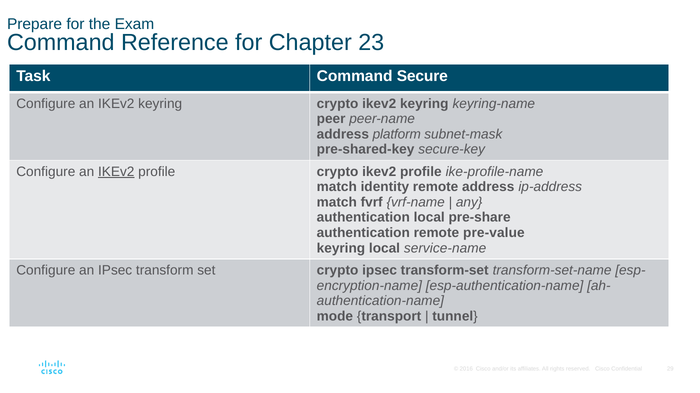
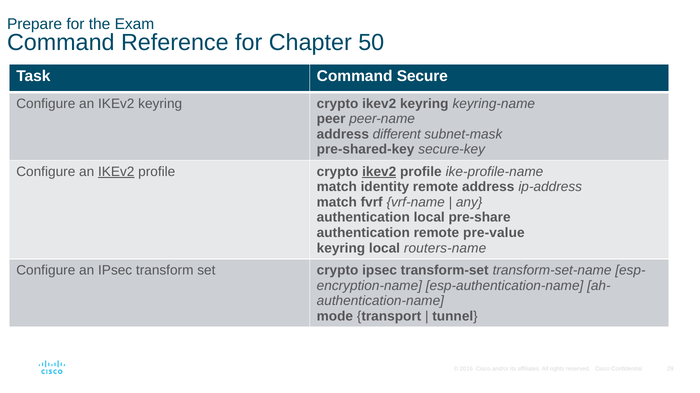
23: 23 -> 50
platform: platform -> different
ikev2 at (379, 172) underline: none -> present
service-name: service-name -> routers-name
